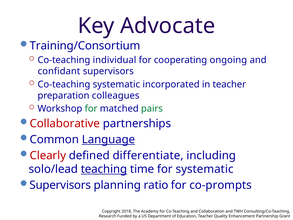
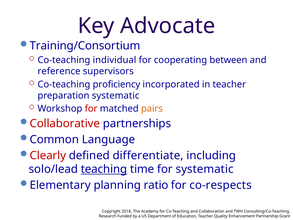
ongoing: ongoing -> between
confidant: confidant -> reference
Co-teaching systematic: systematic -> proficiency
preparation colleagues: colleagues -> systematic
for at (91, 109) colour: green -> red
pairs colour: green -> orange
Language underline: present -> none
Supervisors at (60, 185): Supervisors -> Elementary
co-prompts: co-prompts -> co-respects
